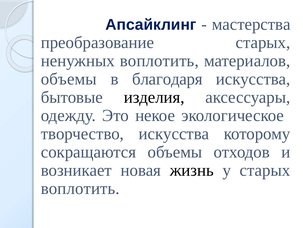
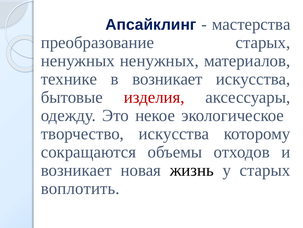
ненужных воплотить: воплотить -> ненужных
объемы at (69, 79): объемы -> технике
в благодаря: благодаря -> возникает
изделия colour: black -> red
